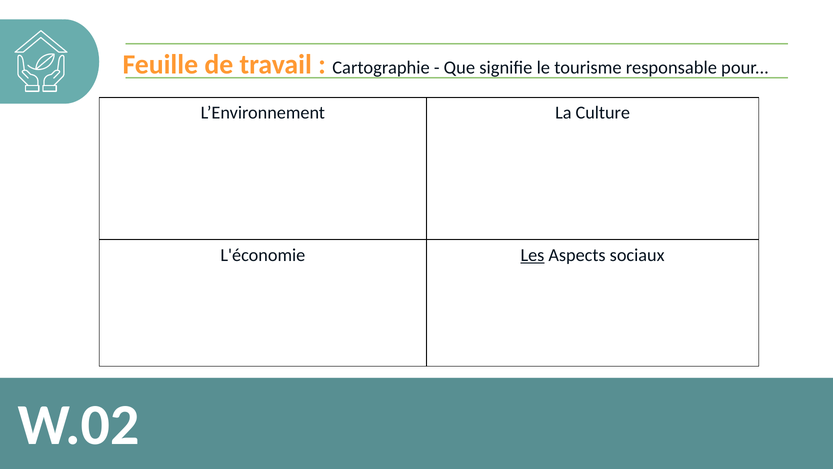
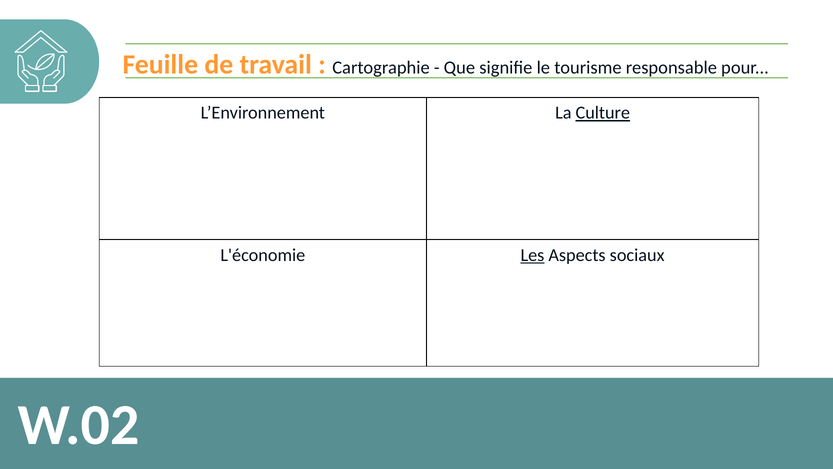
Culture underline: none -> present
